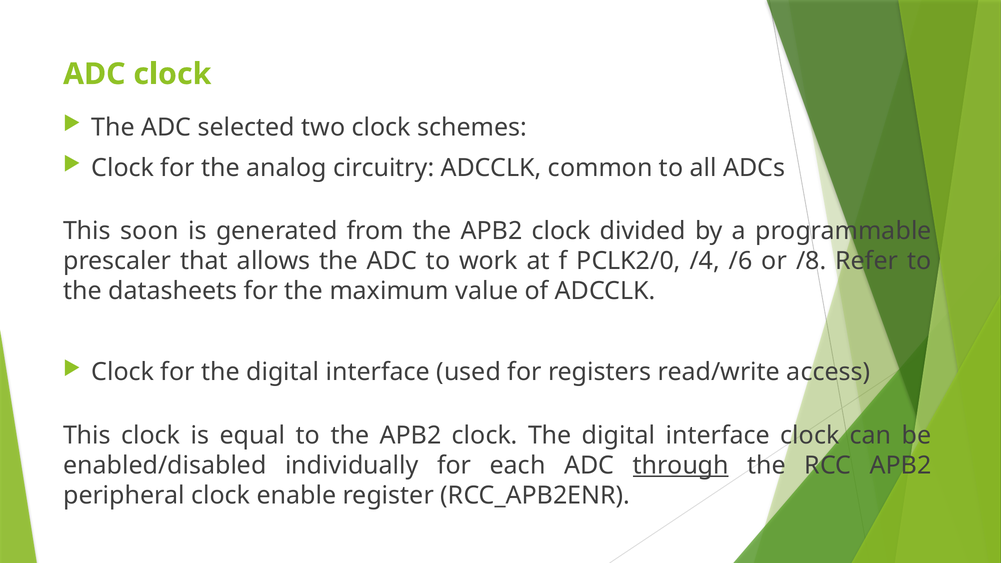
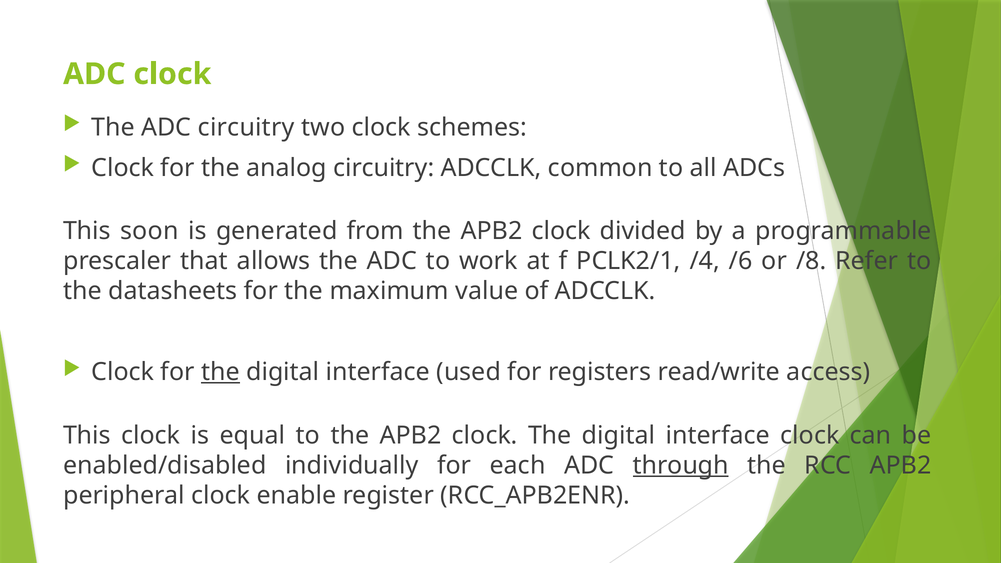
ADC selected: selected -> circuitry
PCLK2/0: PCLK2/0 -> PCLK2/1
the at (220, 372) underline: none -> present
